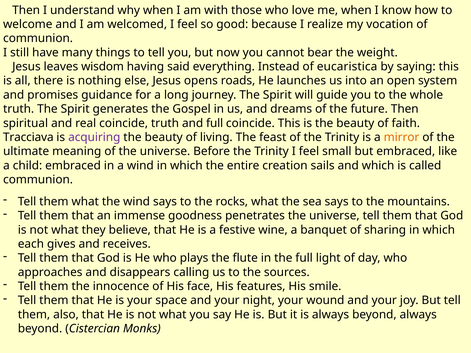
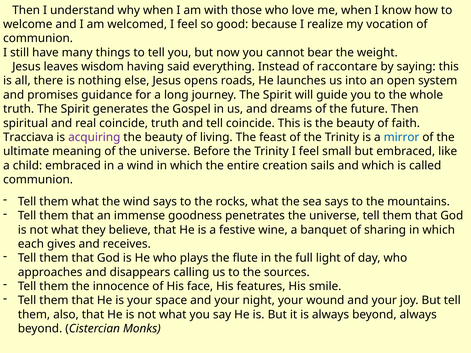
eucaristica: eucaristica -> raccontare
and full: full -> tell
mirror colour: orange -> blue
